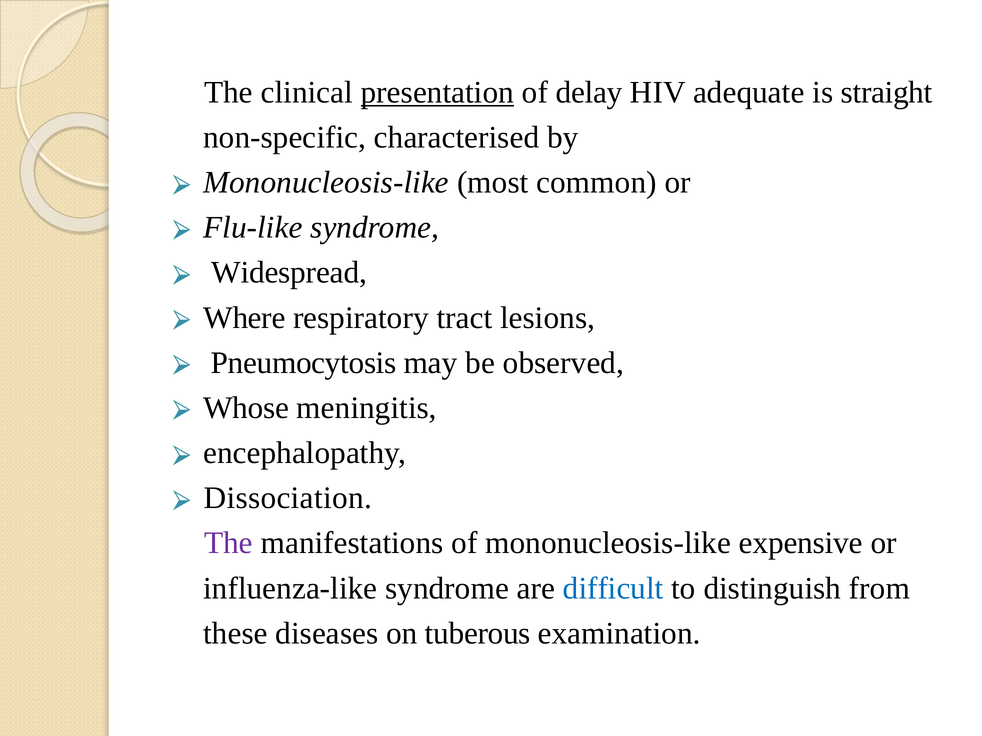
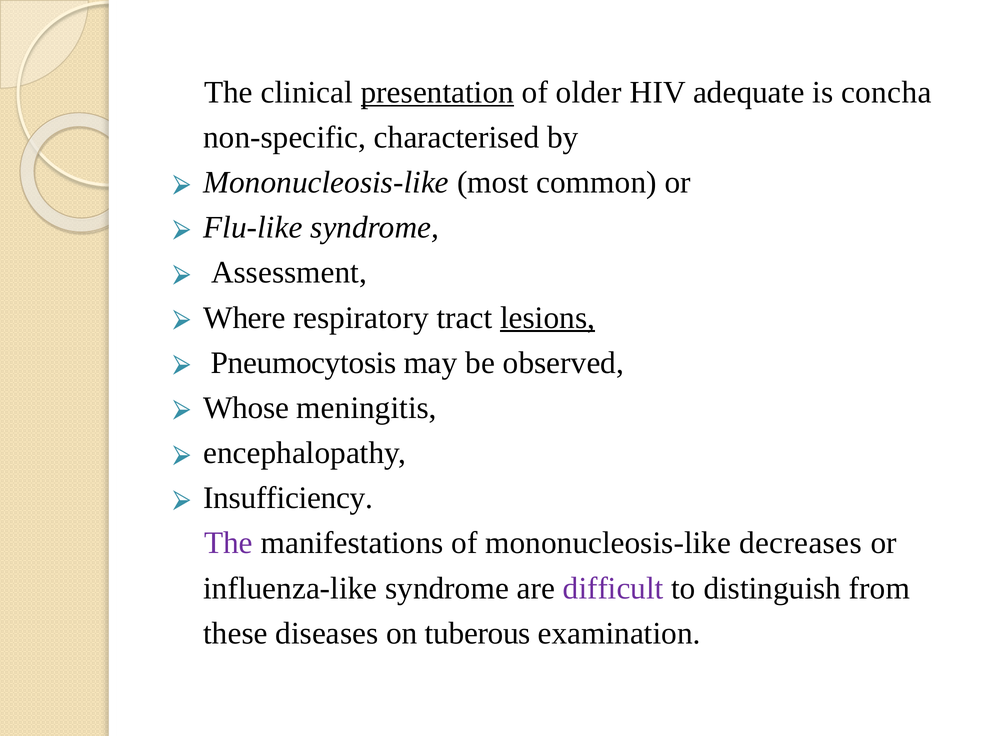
delay: delay -> older
straight: straight -> concha
Widespread: Widespread -> Assessment
lesions underline: none -> present
Dissociation: Dissociation -> Insufficiency
expensive: expensive -> decreases
difficult colour: blue -> purple
